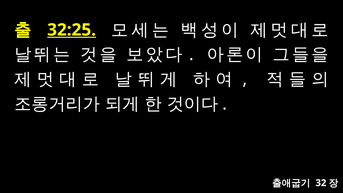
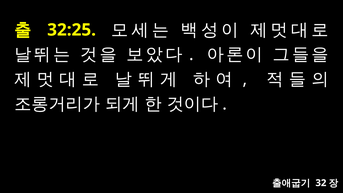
32:25 underline: present -> none
